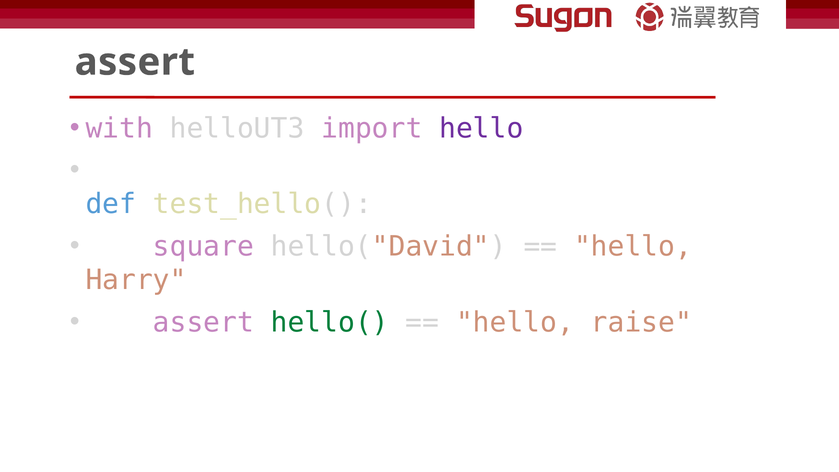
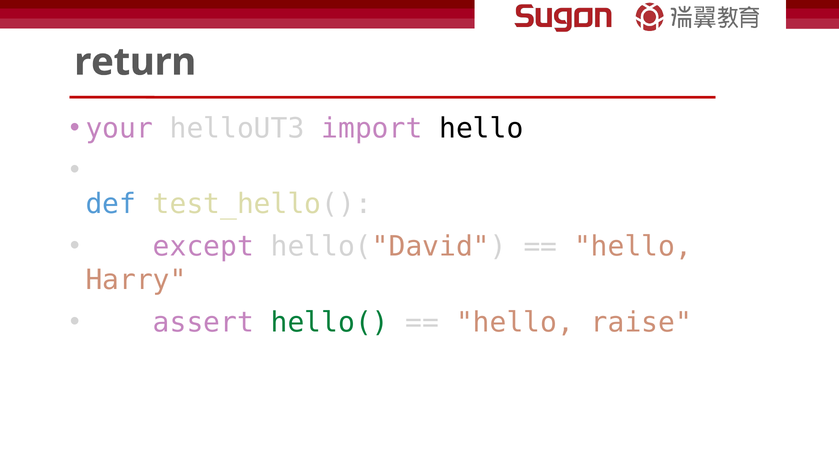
assert at (135, 62): assert -> return
with: with -> your
hello at (481, 128) colour: purple -> black
square: square -> except
